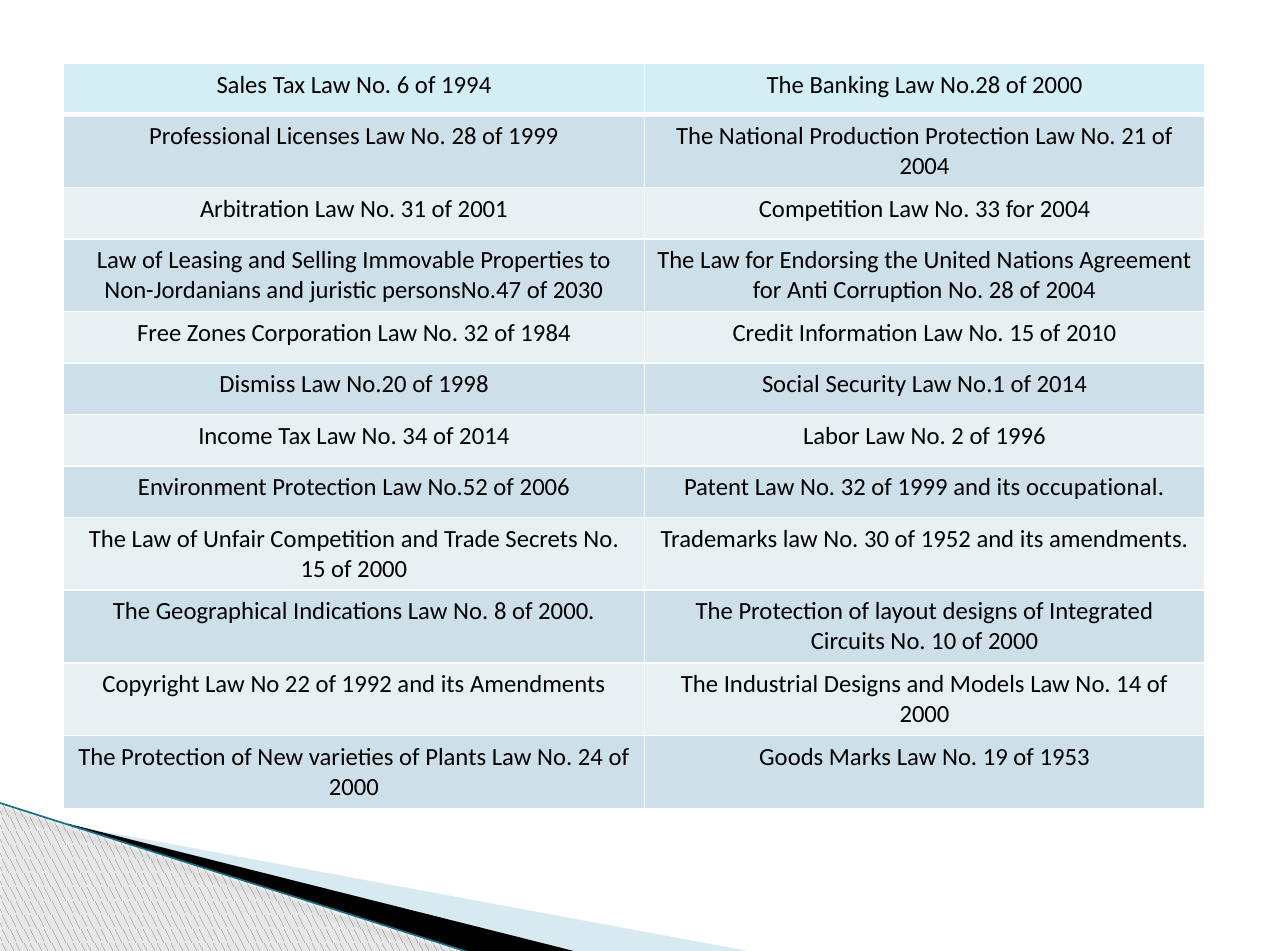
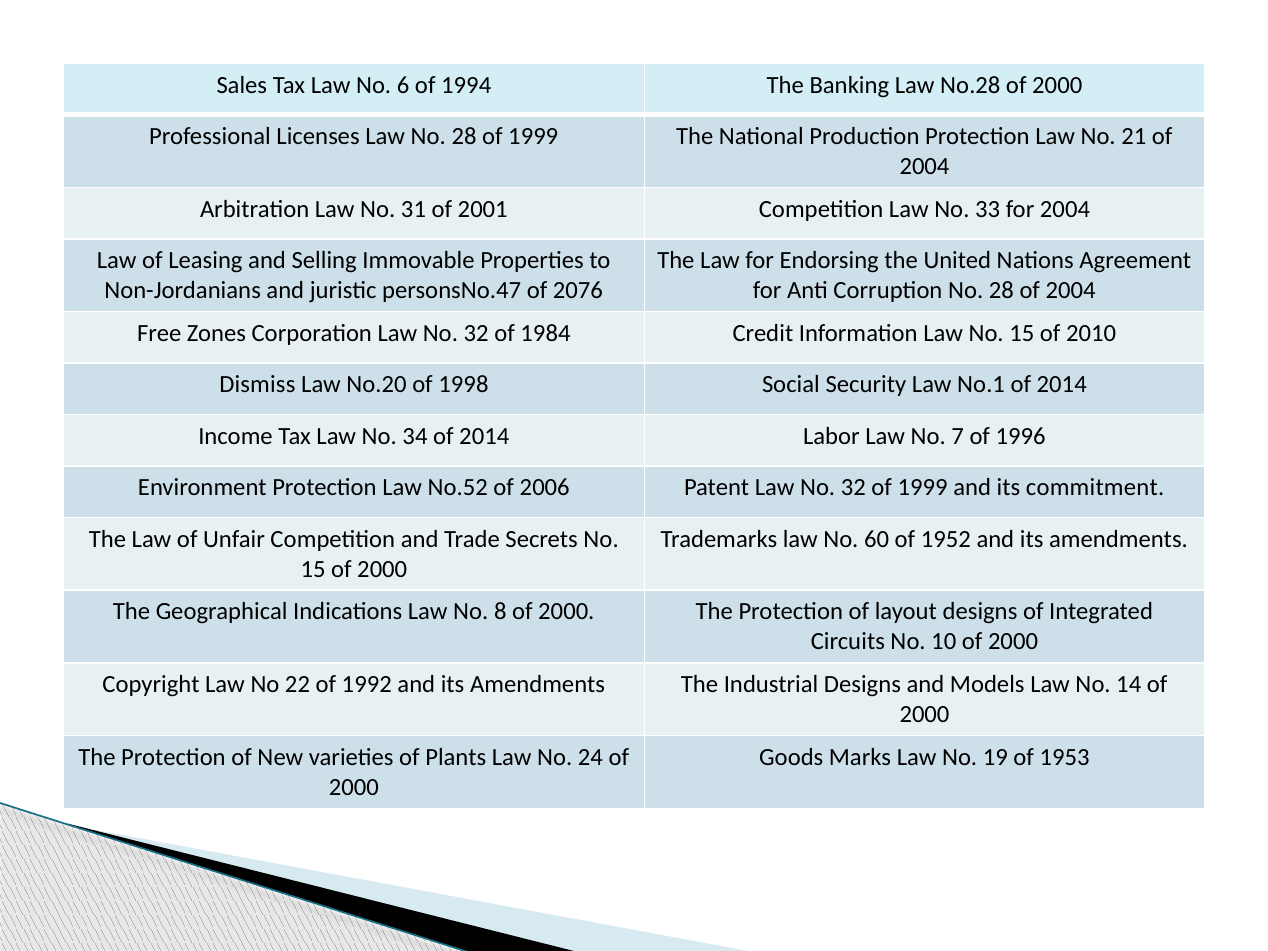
2030: 2030 -> 2076
2: 2 -> 7
occupational: occupational -> commitment
30: 30 -> 60
